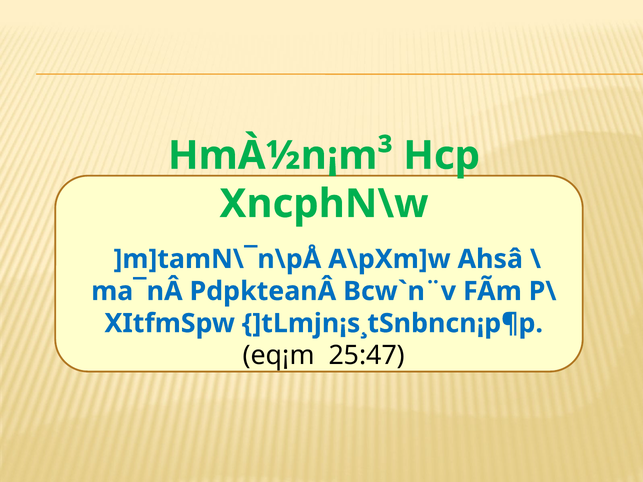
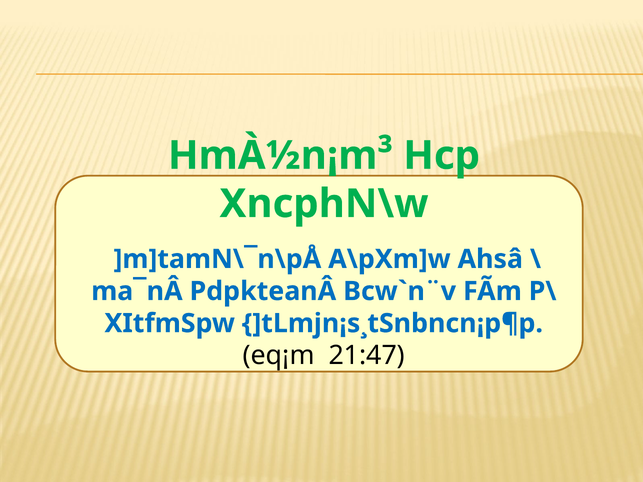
25:47: 25:47 -> 21:47
